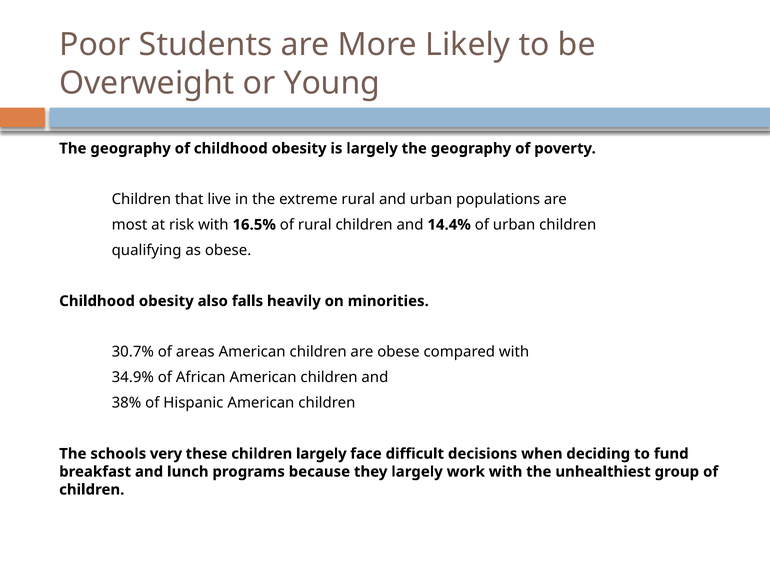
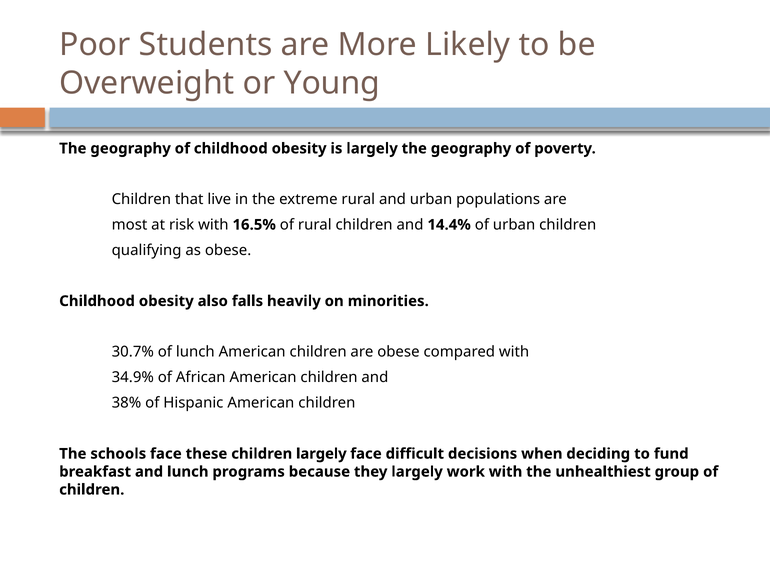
of areas: areas -> lunch
schools very: very -> face
